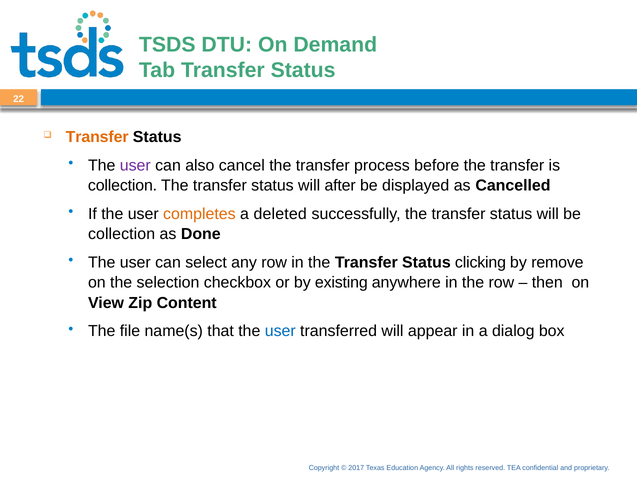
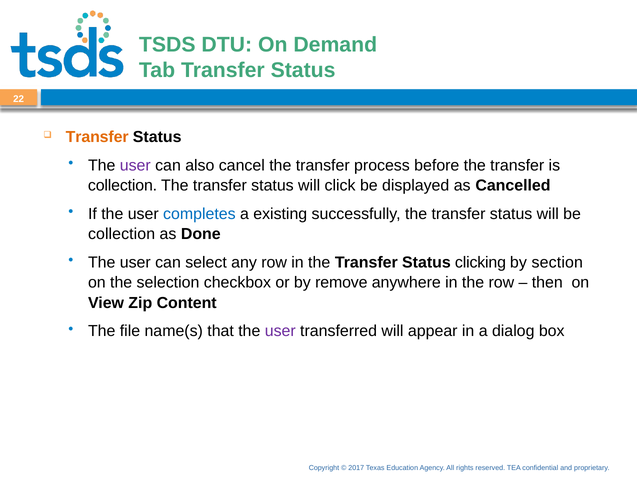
will after: after -> click
completes colour: orange -> blue
deleted: deleted -> existing
remove: remove -> section
existing: existing -> remove
user at (280, 331) colour: blue -> purple
